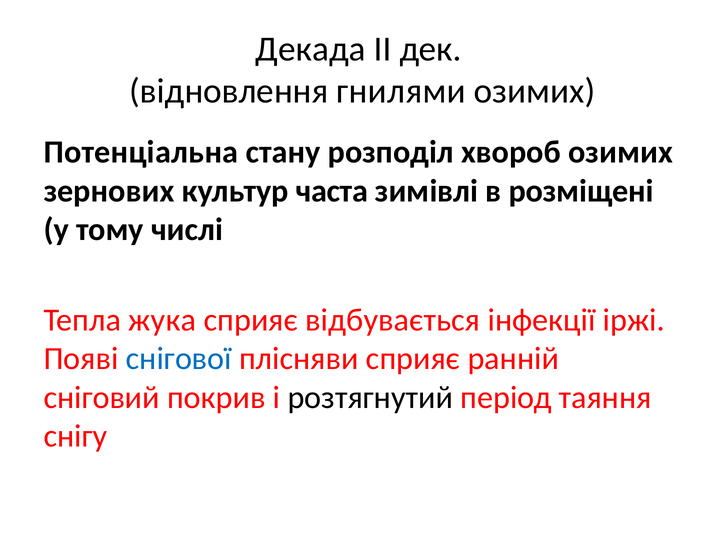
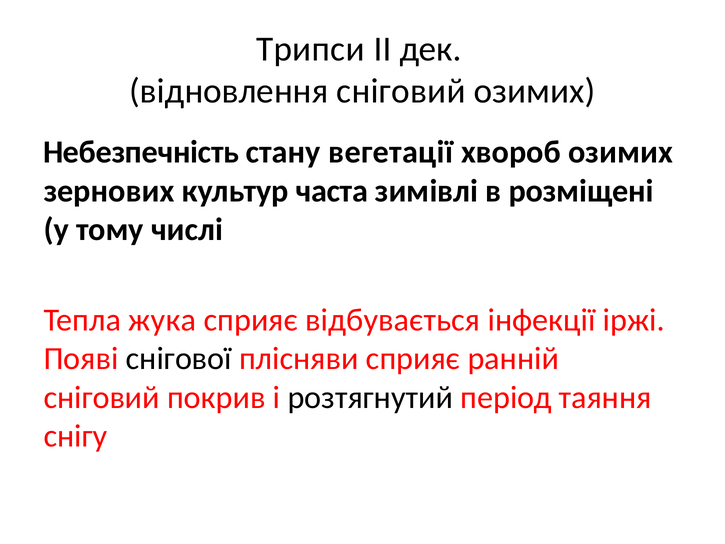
Декада: Декада -> Трипси
відновлення гнилями: гнилями -> сніговий
Потенціальна: Потенціальна -> Небезпечність
розподіл: розподіл -> вегетації
снігової colour: blue -> black
